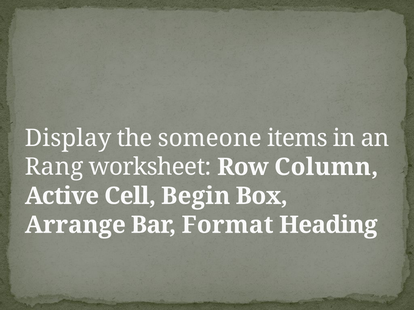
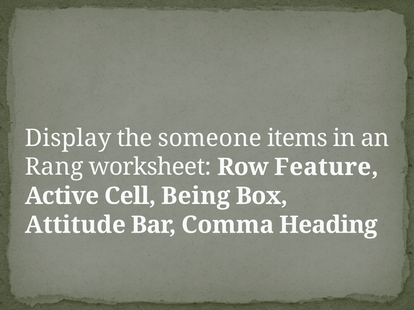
Column: Column -> Feature
Begin: Begin -> Being
Arrange: Arrange -> Attitude
Format: Format -> Comma
